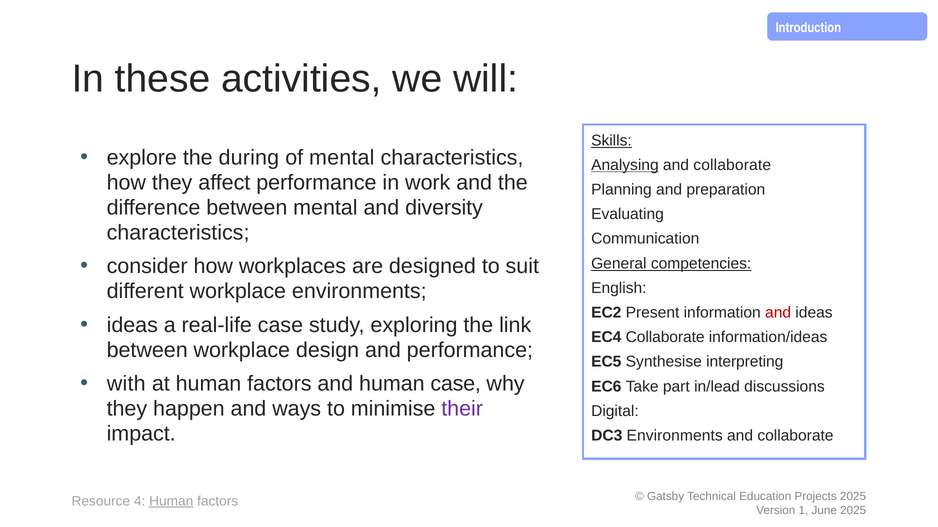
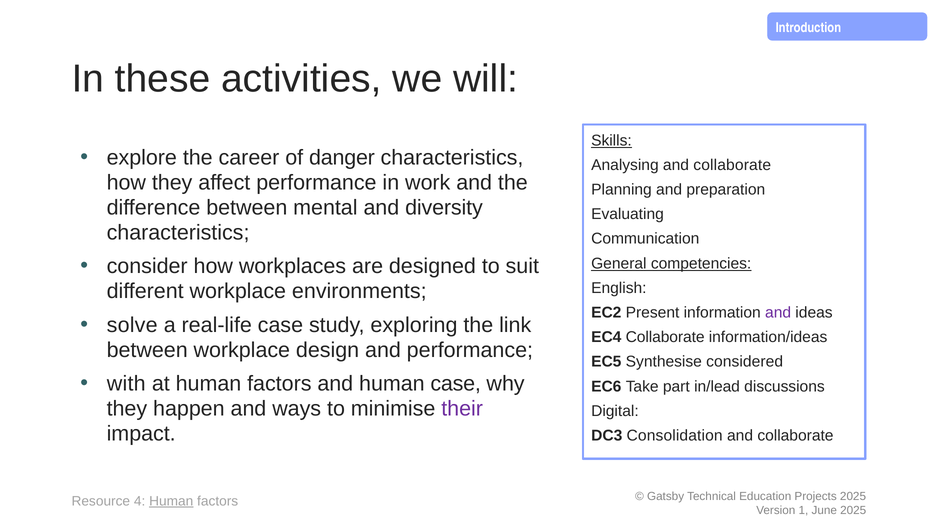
during: during -> career
of mental: mental -> danger
Analysing underline: present -> none
and at (778, 313) colour: red -> purple
ideas at (132, 325): ideas -> solve
interpreting: interpreting -> considered
DC3 Environments: Environments -> Consolidation
